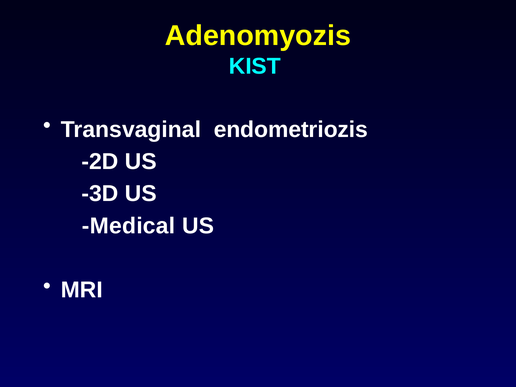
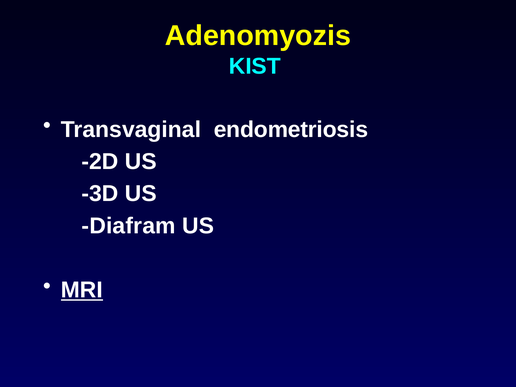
endometriozis: endometriozis -> endometriosis
Medical: Medical -> Diafram
MRI underline: none -> present
